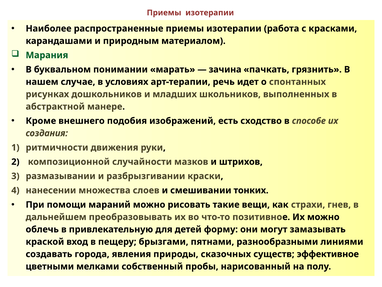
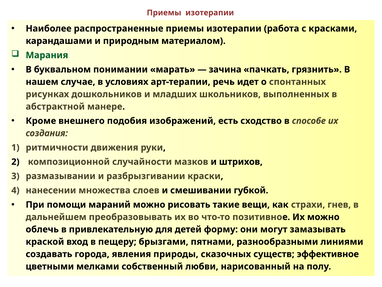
тонких: тонких -> губкой
пробы: пробы -> любви
